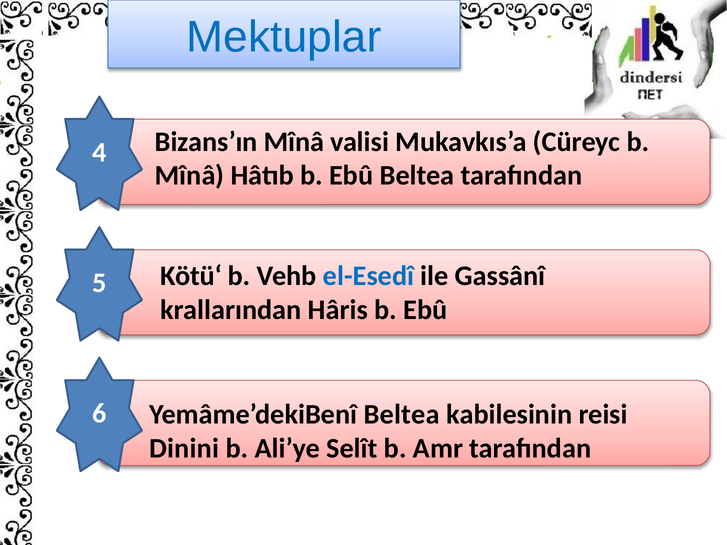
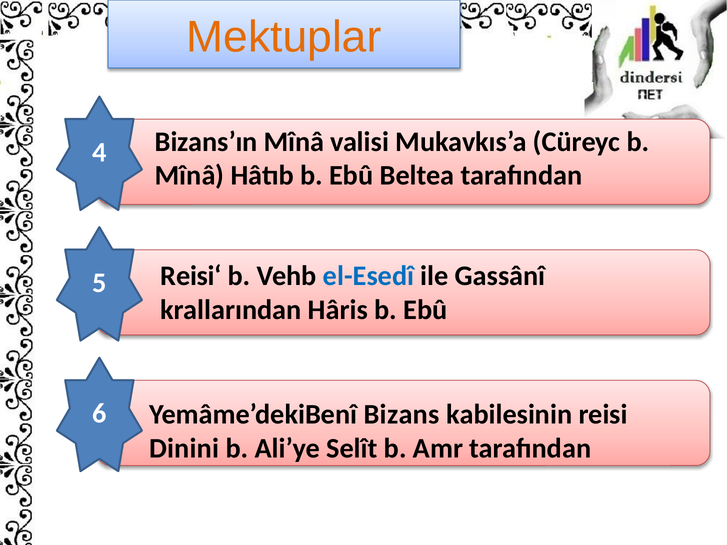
Mektuplar colour: blue -> orange
Kötü‘: Kötü‘ -> Reisi‘
Yemâme’dekiBenî Beltea: Beltea -> Bizans
